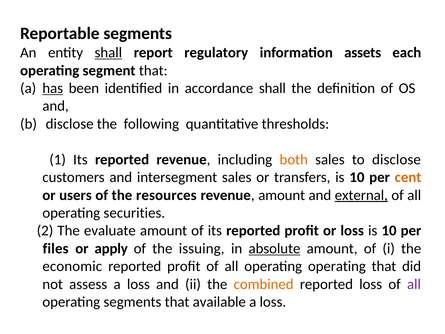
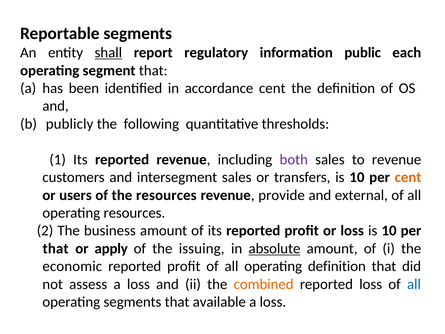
assets: assets -> public
has underline: present -> none
accordance shall: shall -> cent
disclose at (70, 124): disclose -> publicly
both colour: orange -> purple
to disclose: disclose -> revenue
revenue amount: amount -> provide
external underline: present -> none
operating securities: securities -> resources
evaluate: evaluate -> business
files at (56, 248): files -> that
operating operating: operating -> definition
all at (414, 284) colour: purple -> blue
